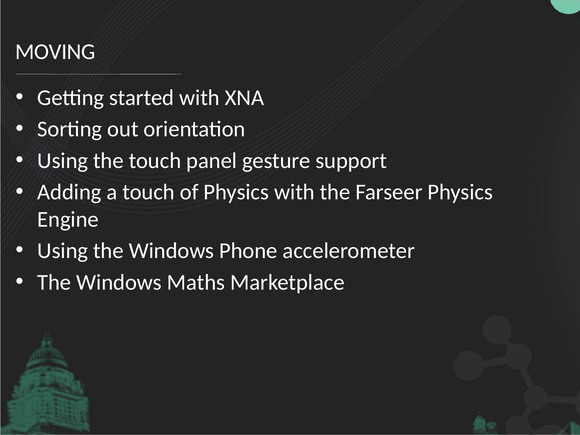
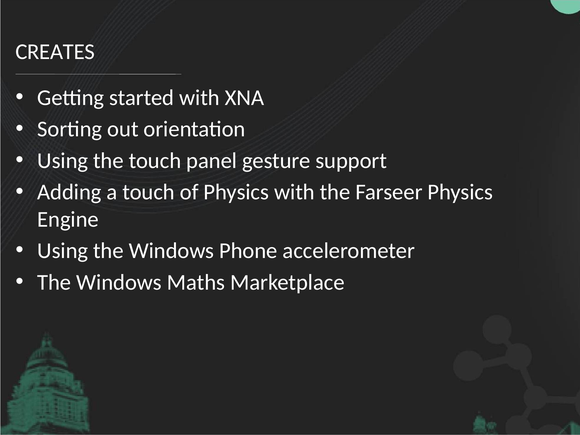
MOVING: MOVING -> CREATES
